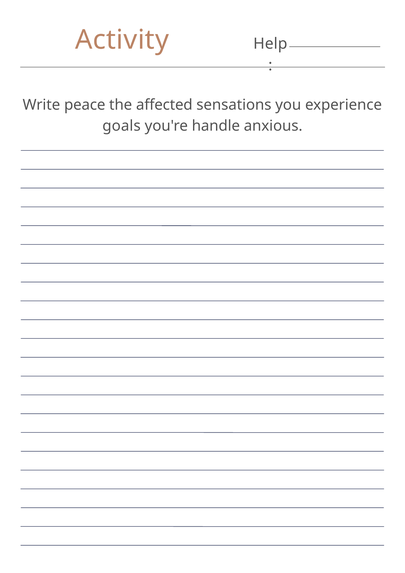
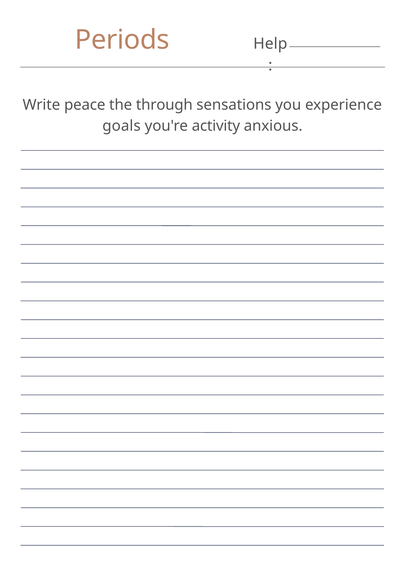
Activity: Activity -> Periods
affected: affected -> through
handle: handle -> activity
